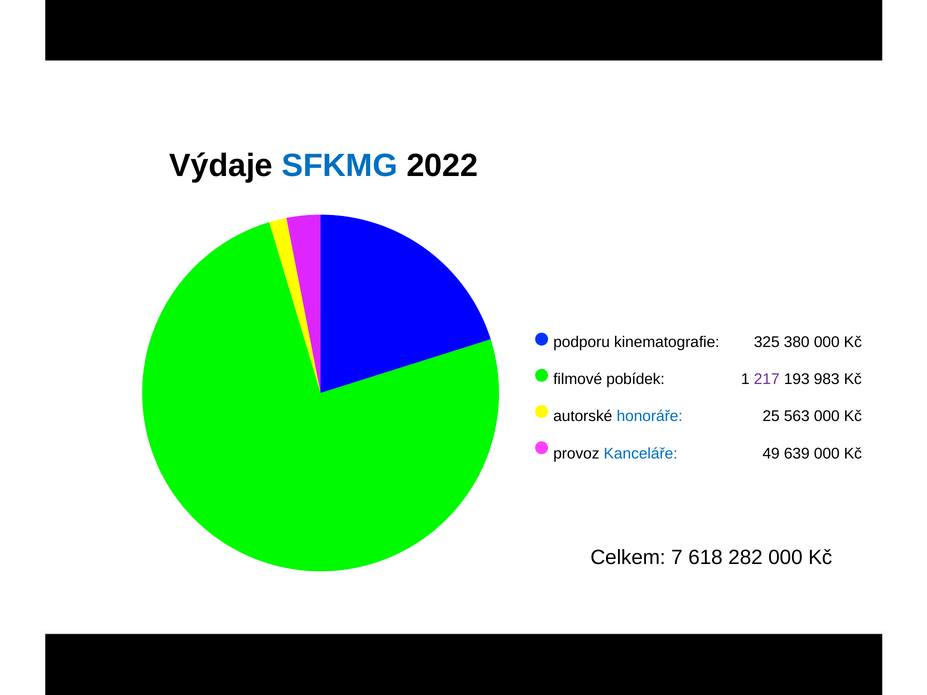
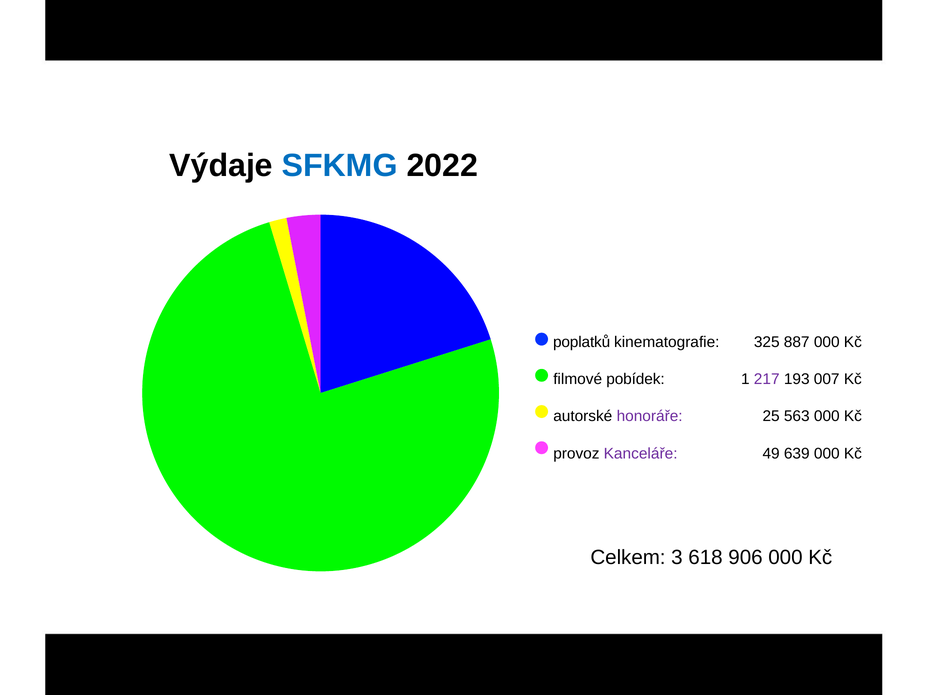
podporu: podporu -> poplatků
380: 380 -> 887
983: 983 -> 007
honoráře colour: blue -> purple
Kanceláře colour: blue -> purple
7: 7 -> 3
282: 282 -> 906
